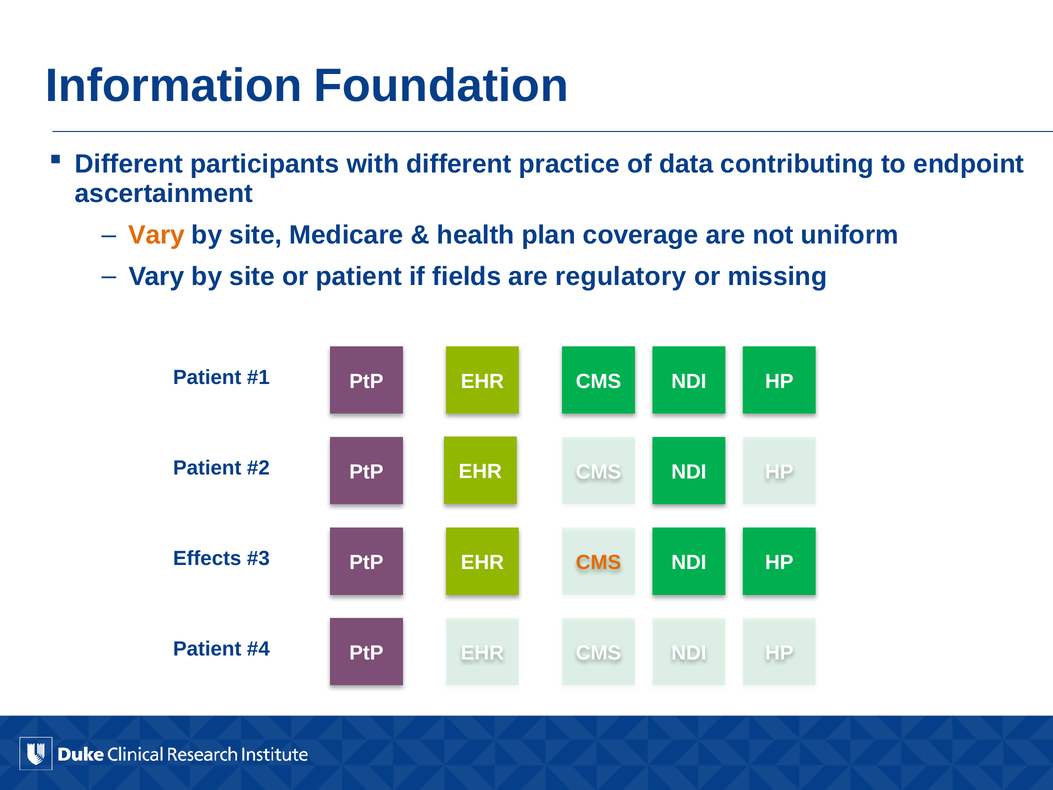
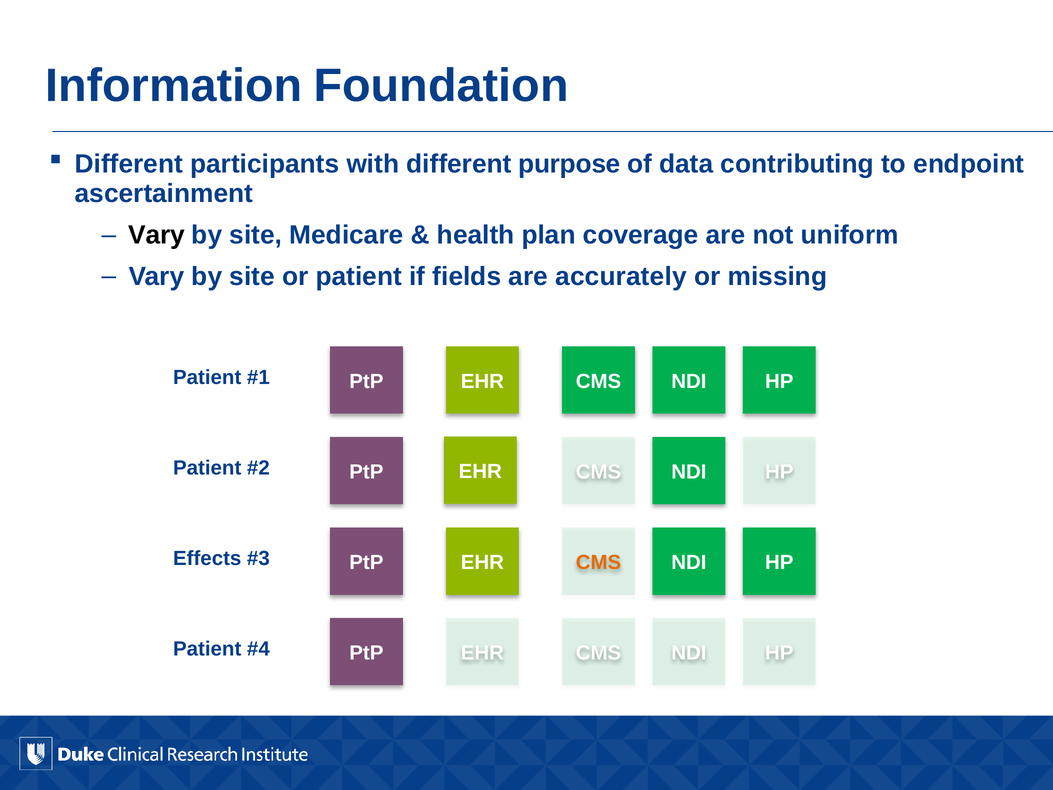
practice: practice -> purpose
Vary at (157, 235) colour: orange -> black
regulatory: regulatory -> accurately
